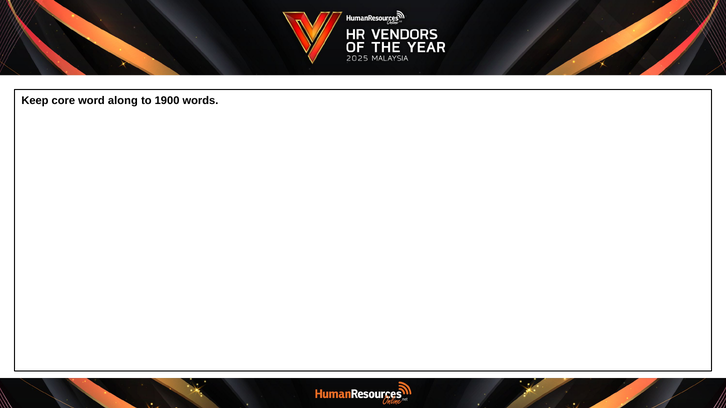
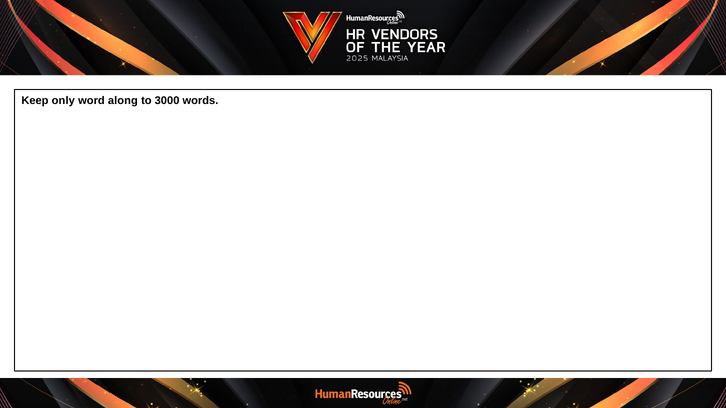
core: core -> only
1900: 1900 -> 3000
